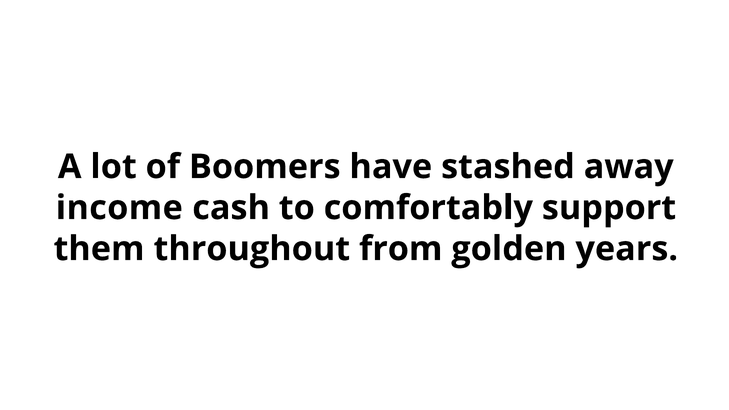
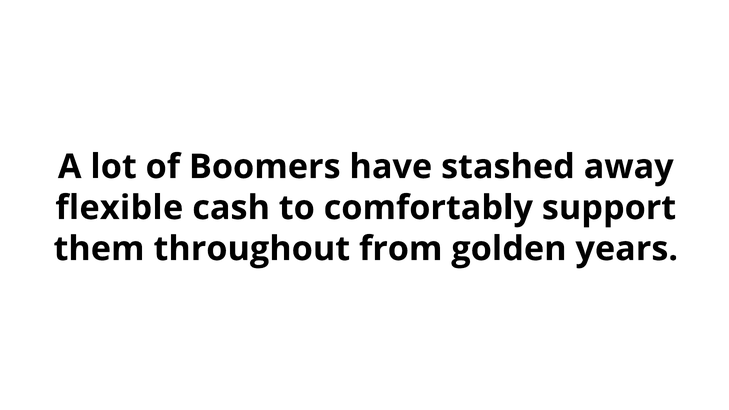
income: income -> flexible
